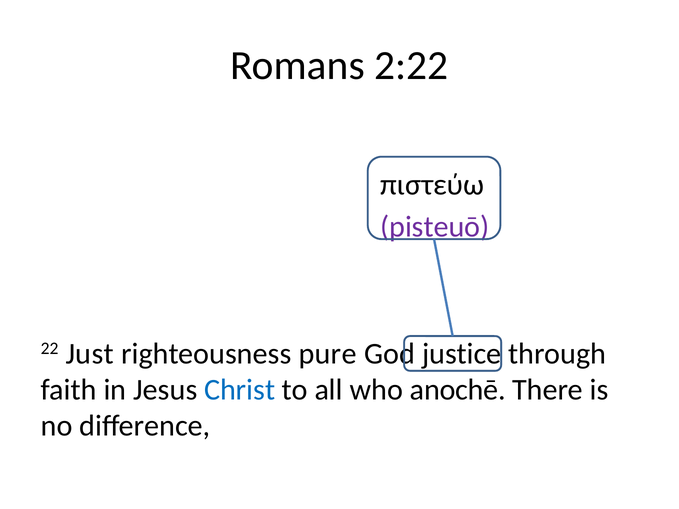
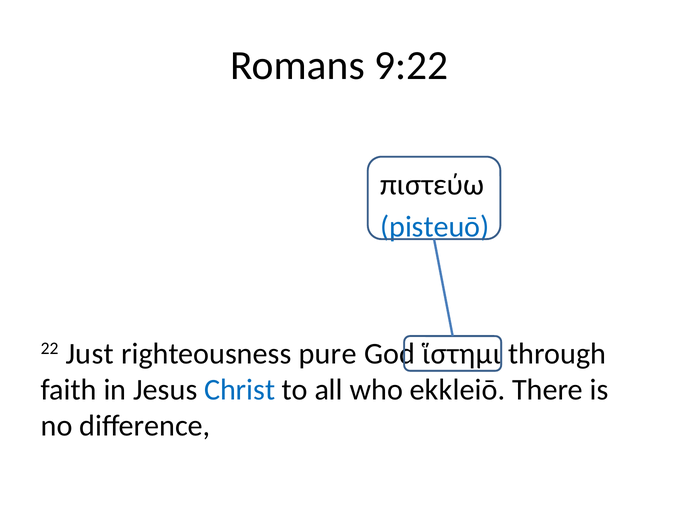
2:22: 2:22 -> 9:22
pisteuō colour: purple -> blue
justice: justice -> ἵστημι
anochē: anochē -> ekkleiō
